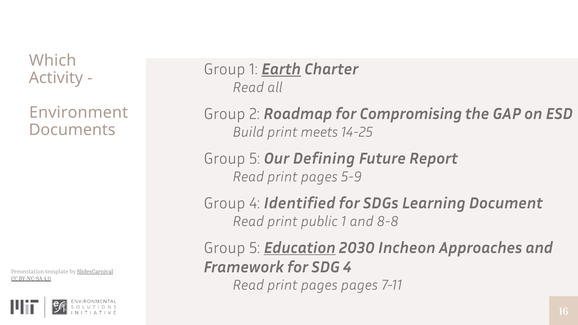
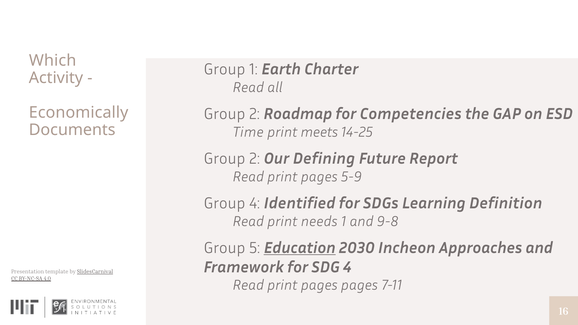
Earth underline: present -> none
Compromising: Compromising -> Competencies
Environment: Environment -> Economically
Build: Build -> Time
5 at (255, 159): 5 -> 2
Document: Document -> Definition
public: public -> needs
8-8: 8-8 -> 9-8
